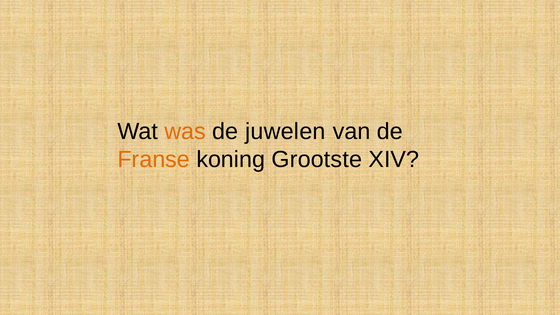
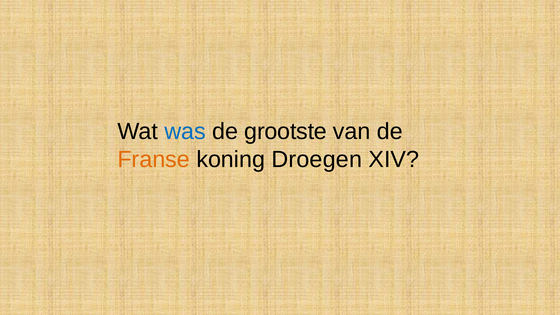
was colour: orange -> blue
juwelen: juwelen -> grootste
Grootste: Grootste -> Droegen
